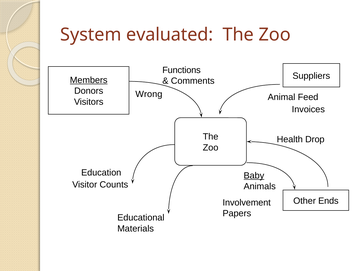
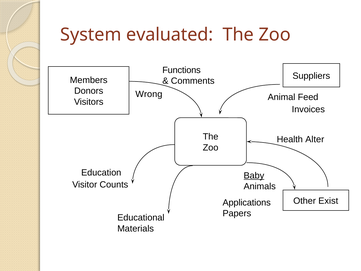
Members underline: present -> none
Drop: Drop -> Alter
Ends: Ends -> Exist
Involvement: Involvement -> Applications
